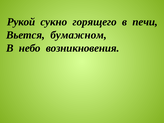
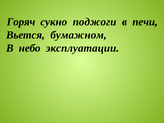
Рукой: Рукой -> Горяч
горящего: горящего -> поджоги
возникновения: возникновения -> эксплуатации
